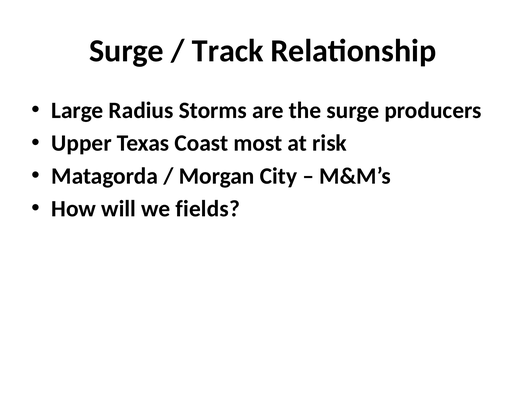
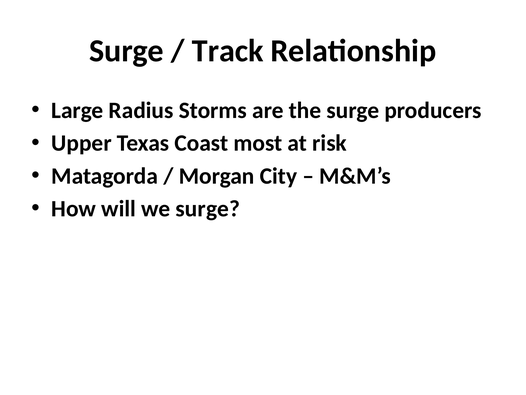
we fields: fields -> surge
